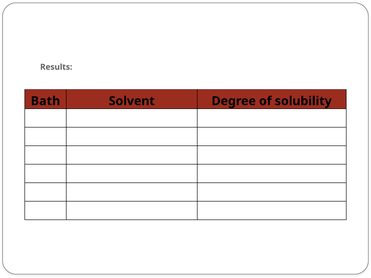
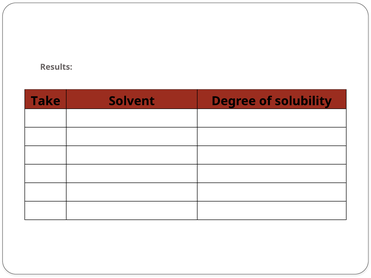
Bath: Bath -> Take
